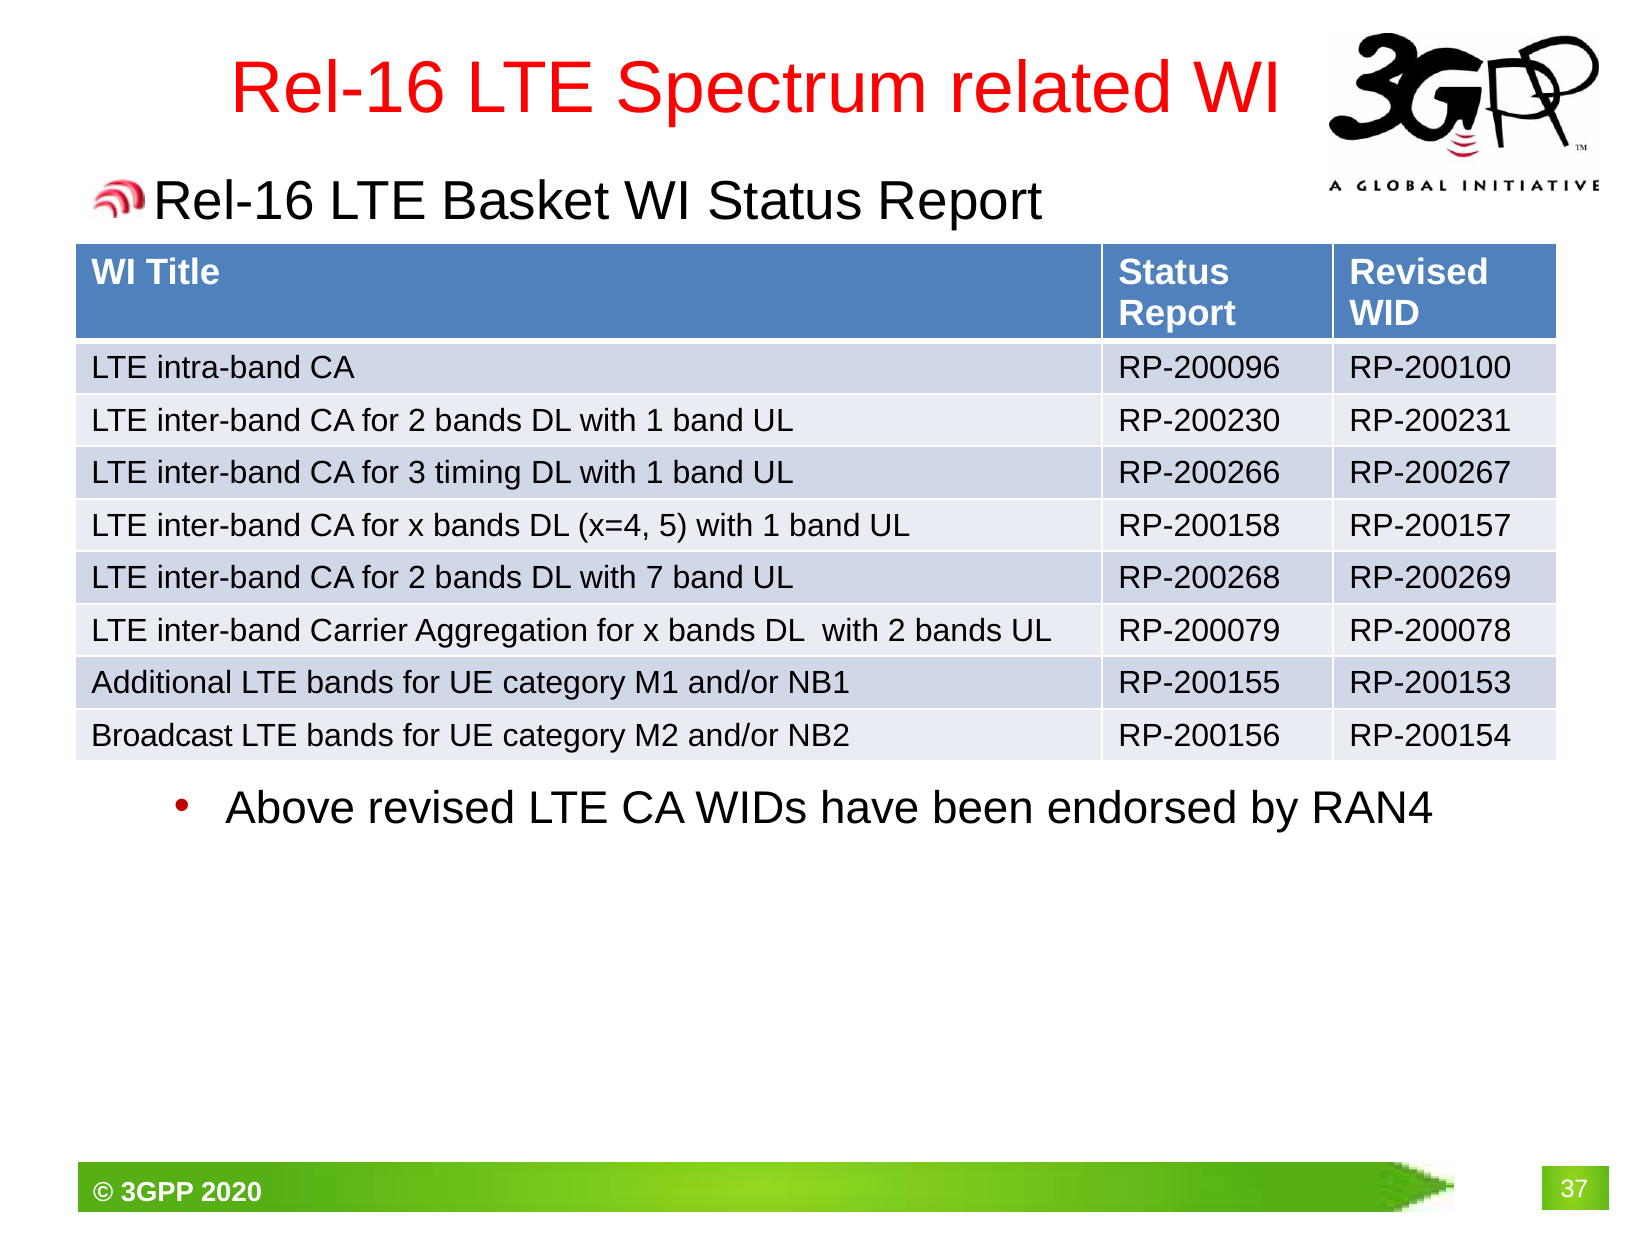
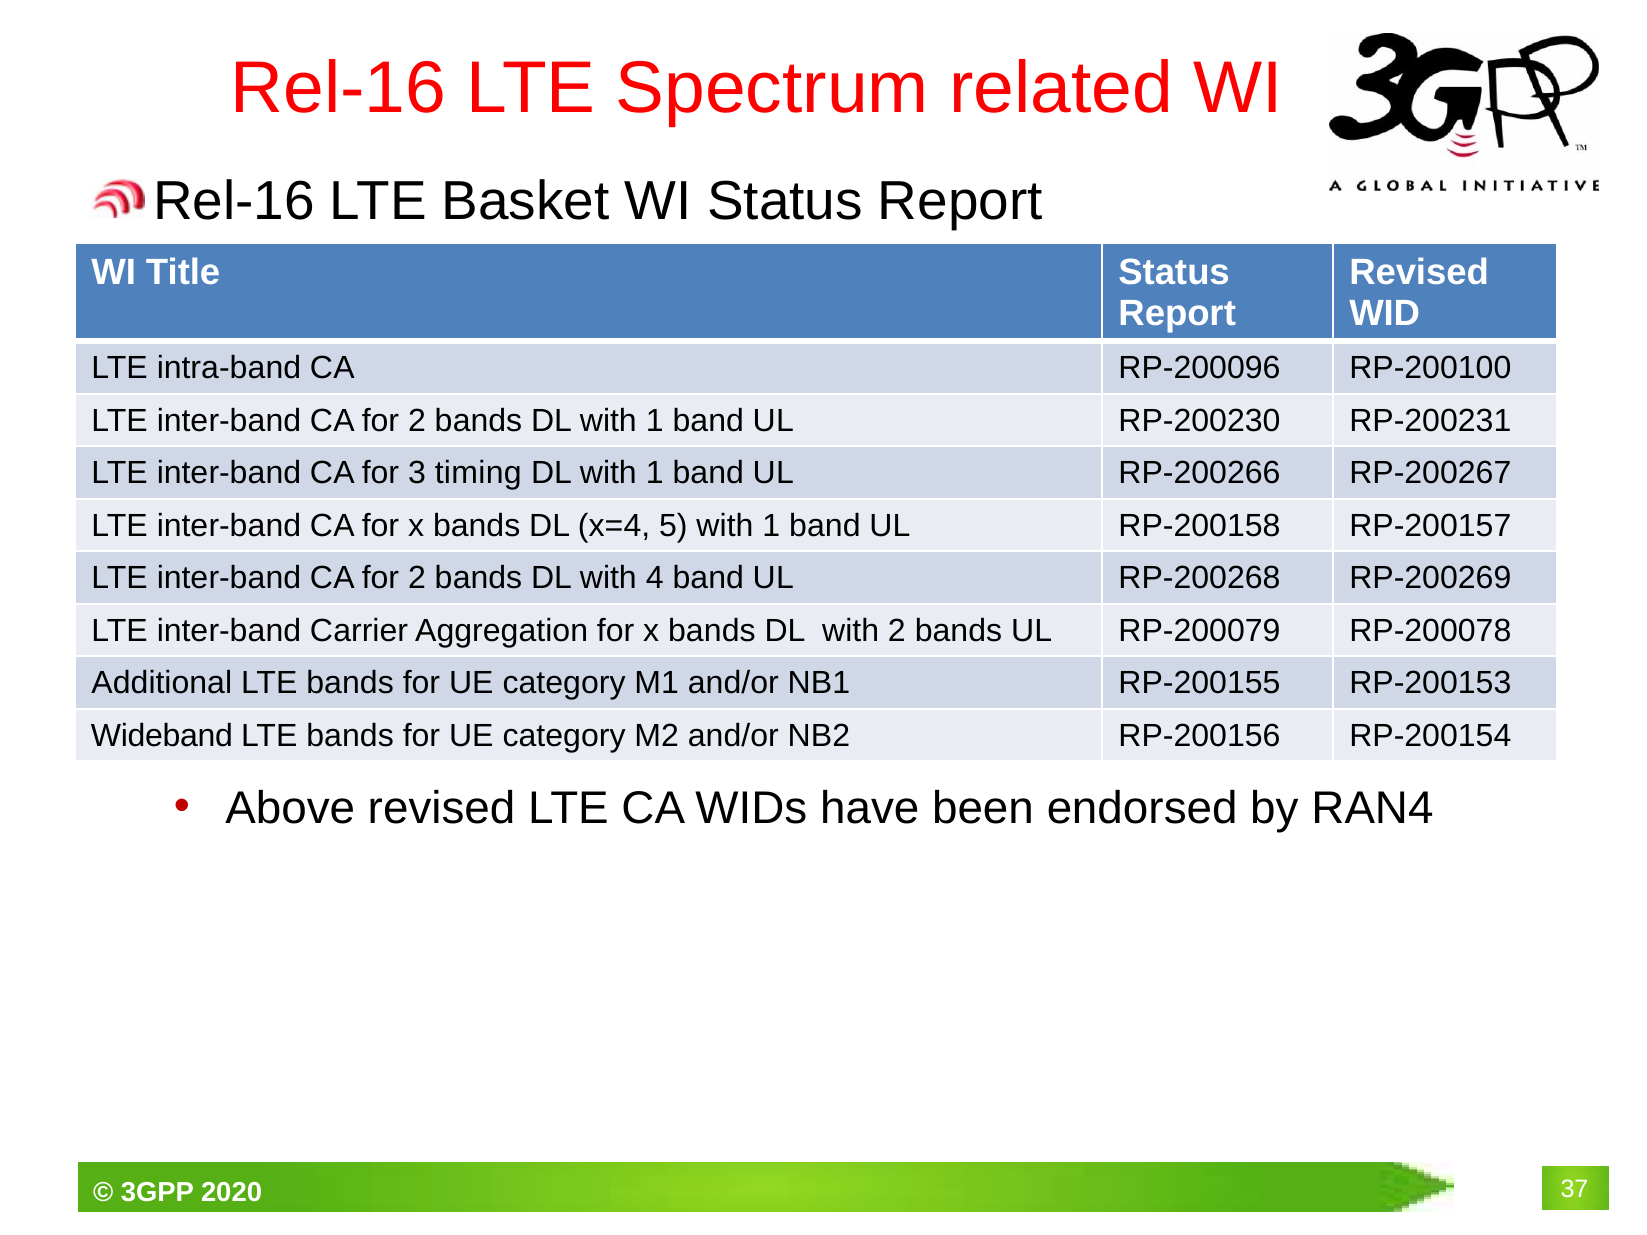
7: 7 -> 4
Broadcast: Broadcast -> Wideband
